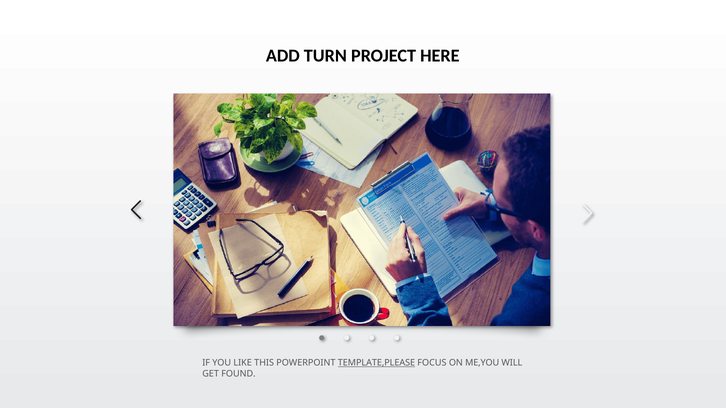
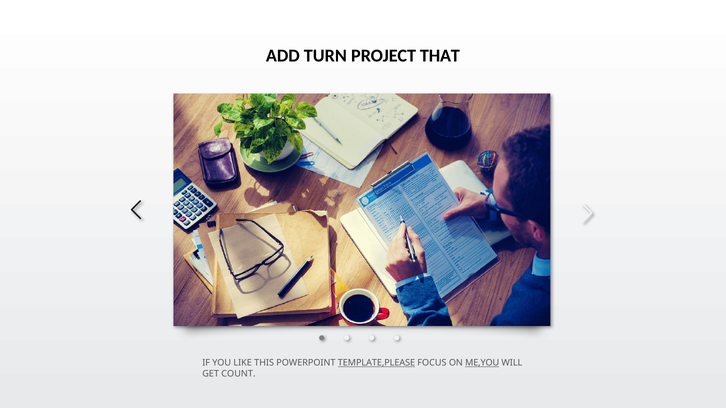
HERE: HERE -> THAT
ME,YOU underline: none -> present
FOUND: FOUND -> COUNT
